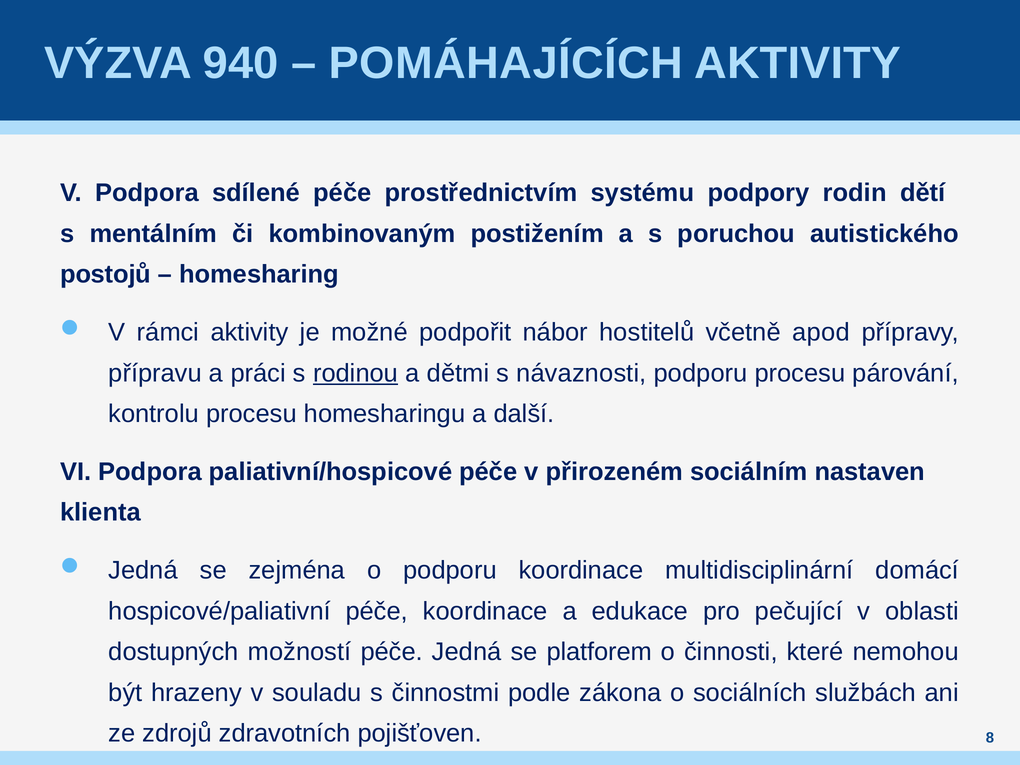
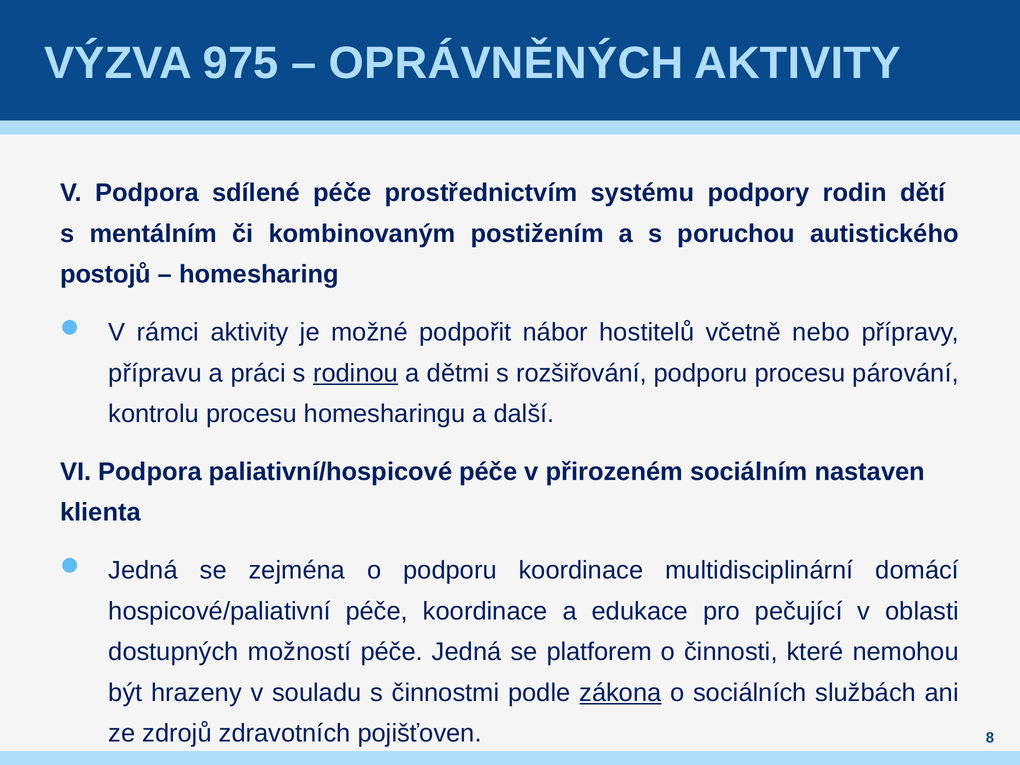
940: 940 -> 975
POMÁHAJÍCÍCH: POMÁHAJÍCÍCH -> OPRÁVNĚNÝCH
apod: apod -> nebo
návaznosti: návaznosti -> rozšiřování
zákona underline: none -> present
